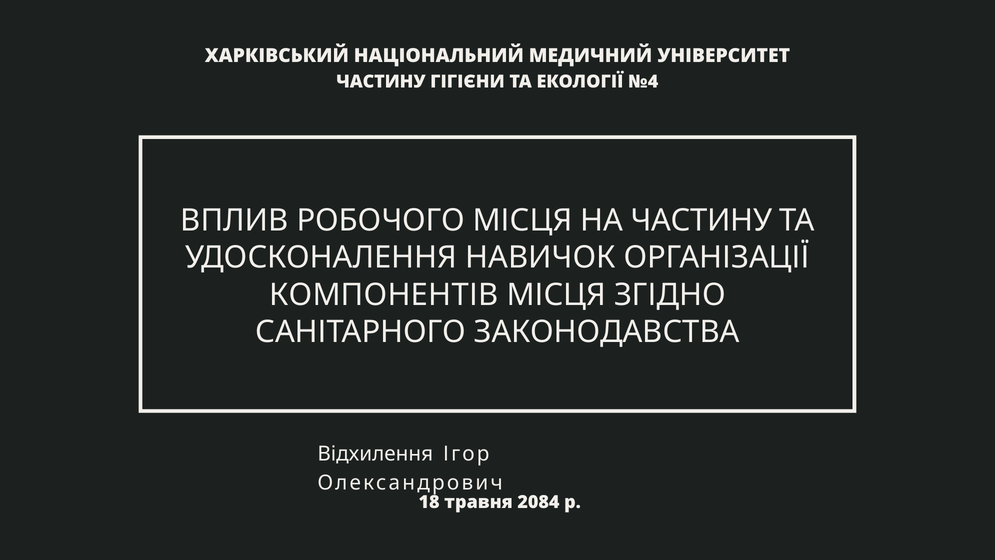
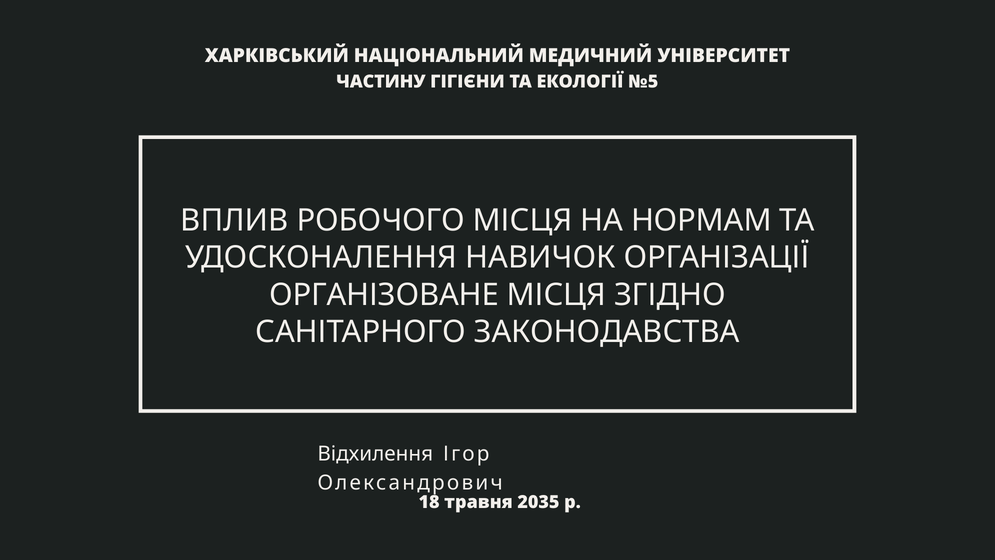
№4: №4 -> №5
НА ЧАСТИНУ: ЧАСТИНУ -> НОРМАМ
КОМПОНЕНТІВ: КОМПОНЕНТІВ -> ОРГАНІЗОВАНЕ
2084: 2084 -> 2035
